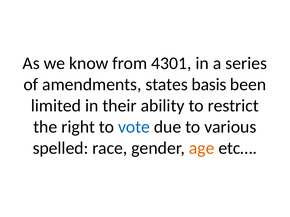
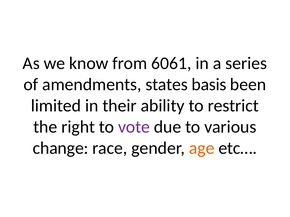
4301: 4301 -> 6061
vote colour: blue -> purple
spelled: spelled -> change
